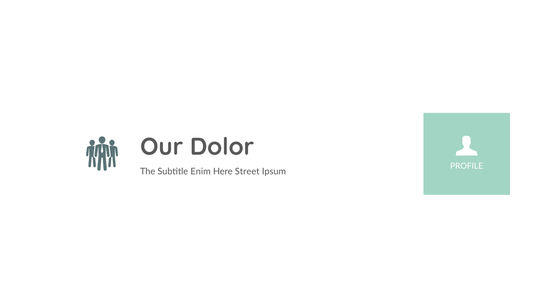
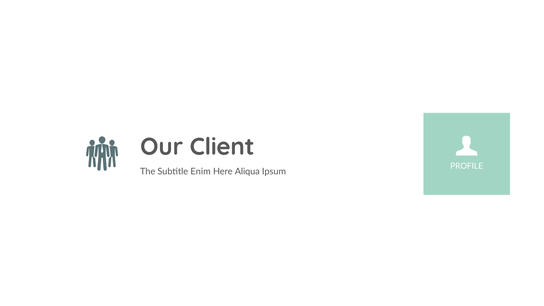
Dolor: Dolor -> Client
Street: Street -> Aliqua
